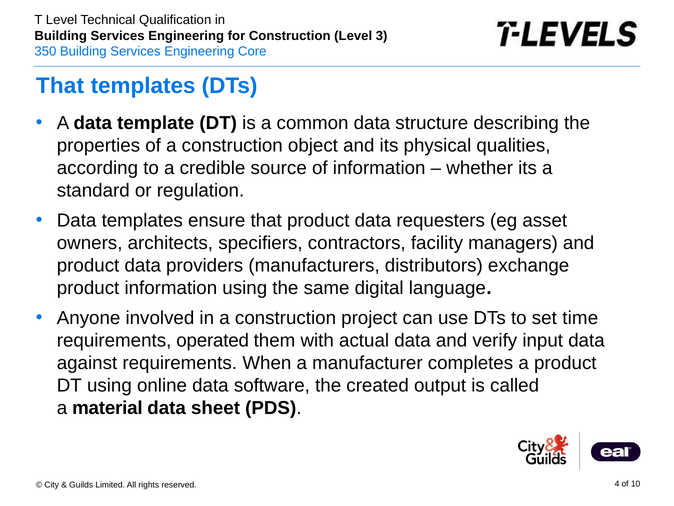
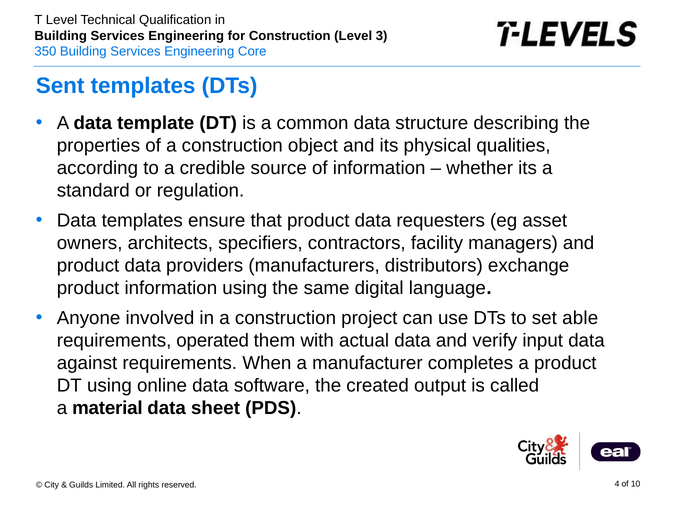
That at (60, 86): That -> Sent
time: time -> able
